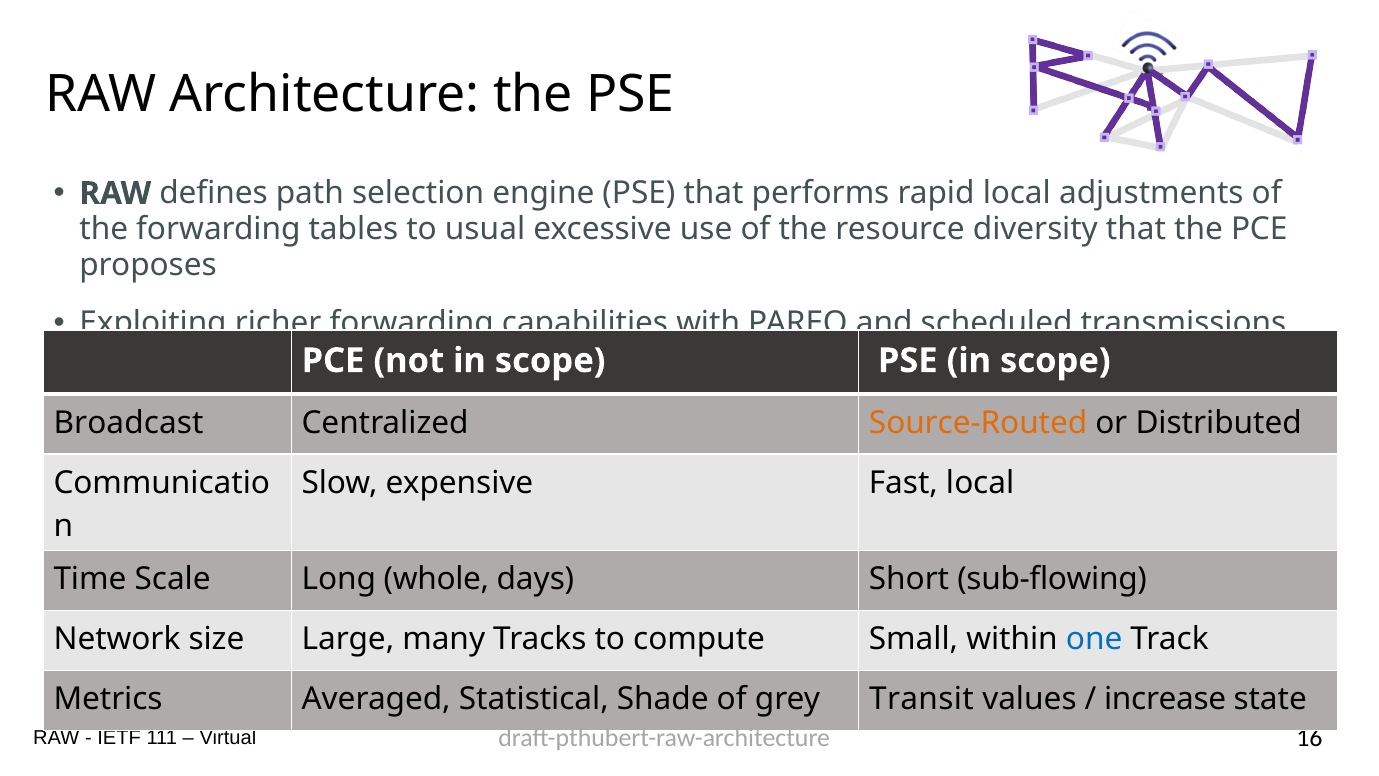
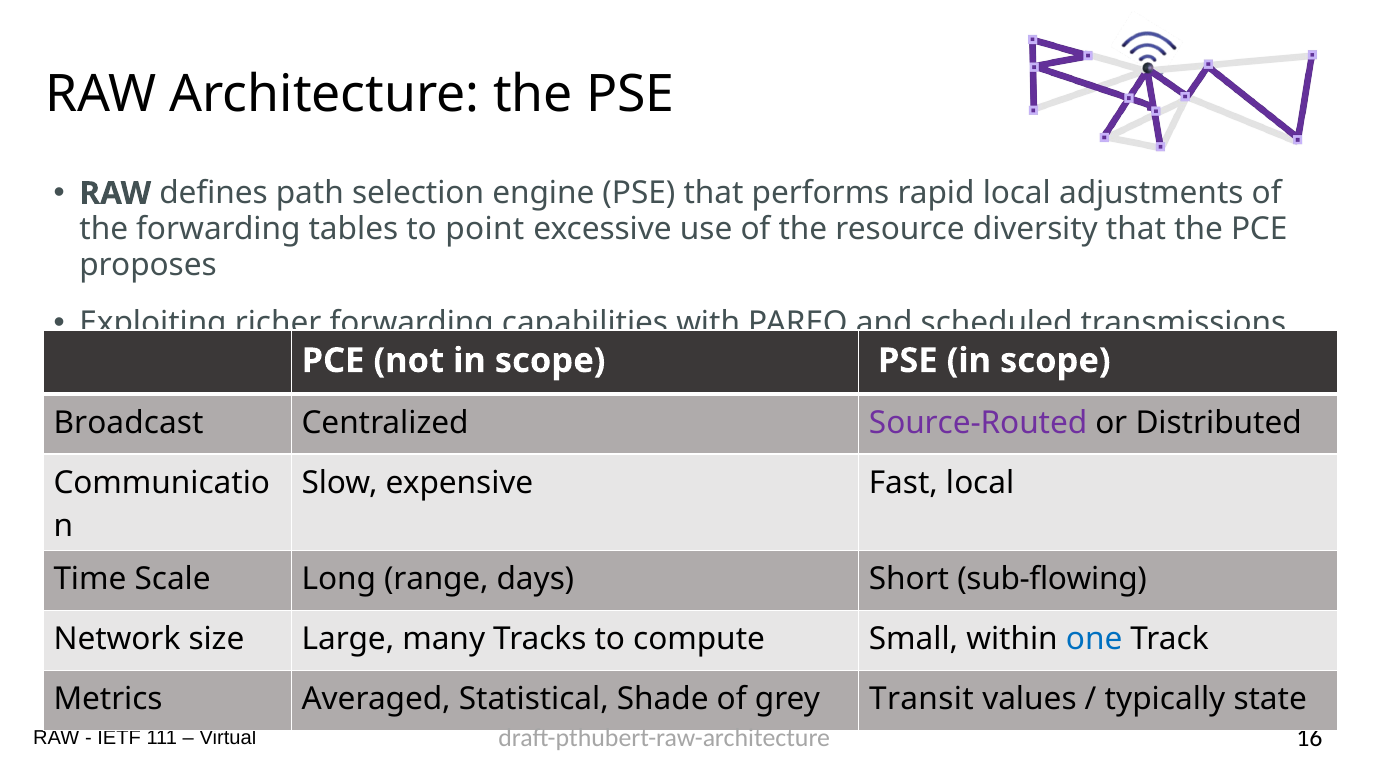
usual: usual -> point
Source-Routed colour: orange -> purple
whole: whole -> range
increase: increase -> typically
